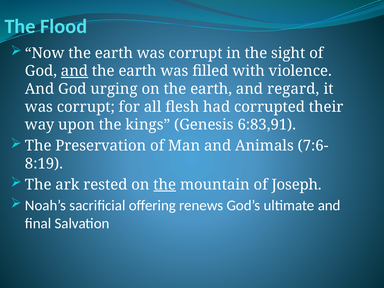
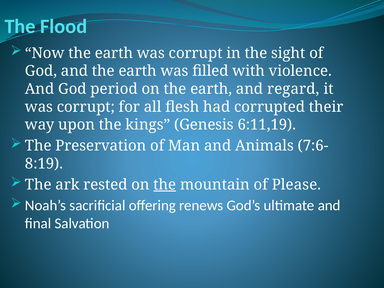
and at (75, 71) underline: present -> none
urging: urging -> period
6:83,91: 6:83,91 -> 6:11,19
Joseph: Joseph -> Please
